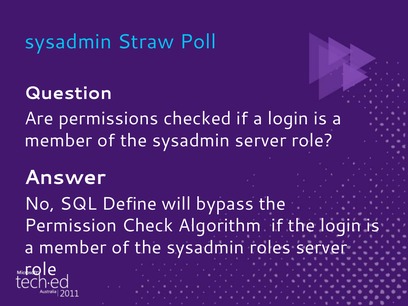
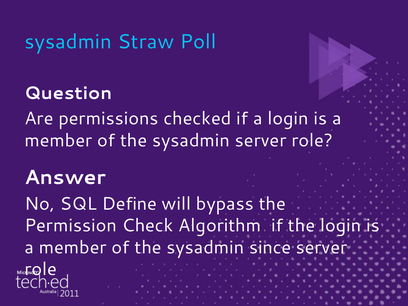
roles: roles -> since
